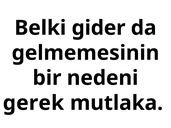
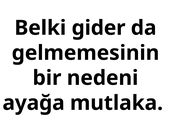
gerek: gerek -> ayağa
